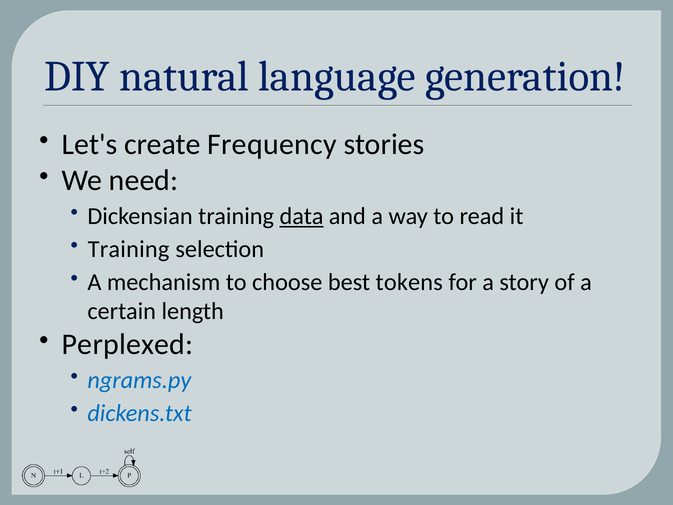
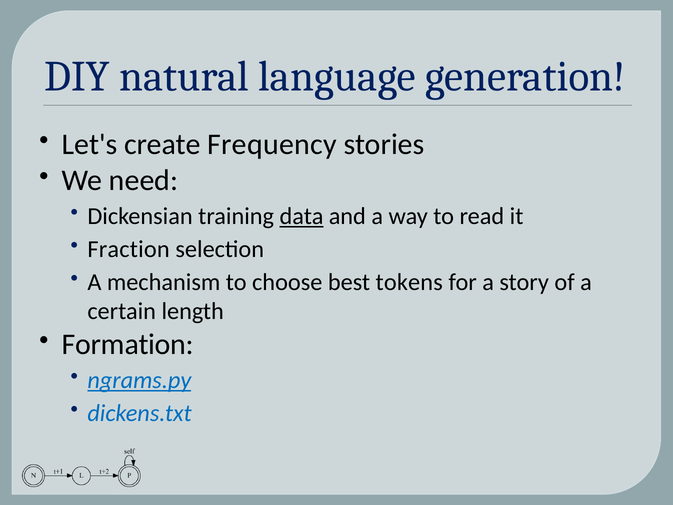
Training at (129, 249): Training -> Fraction
Perplexed: Perplexed -> Formation
ngrams.py underline: none -> present
